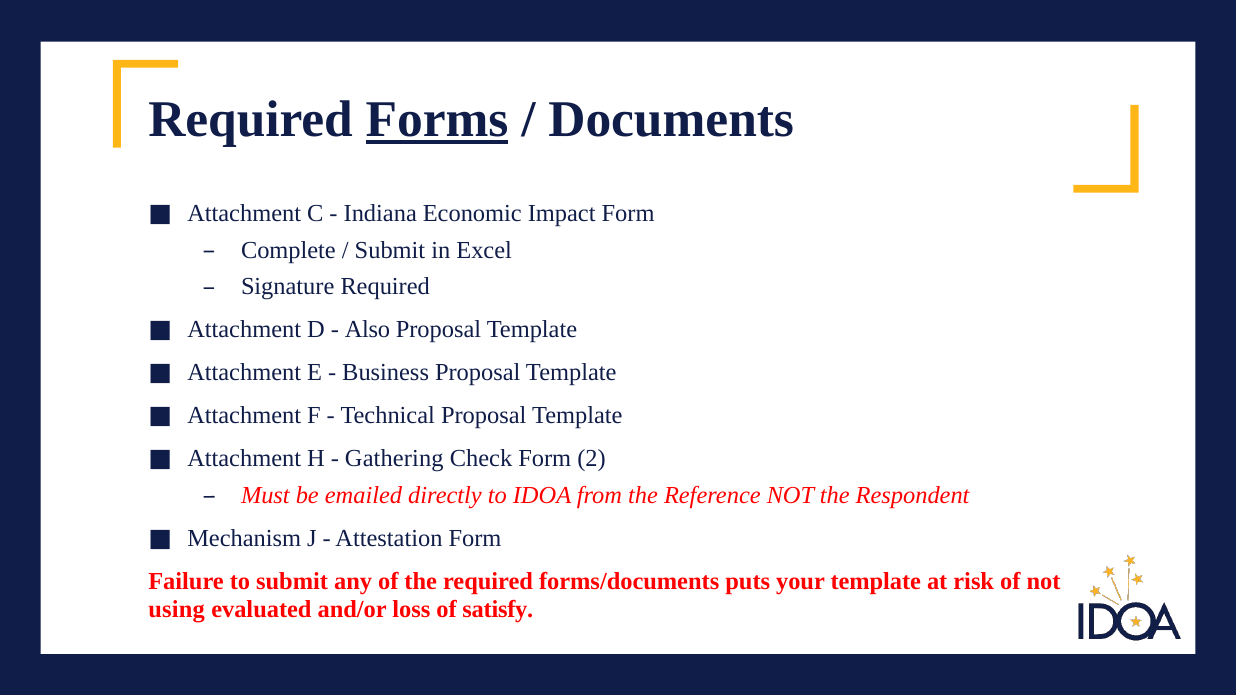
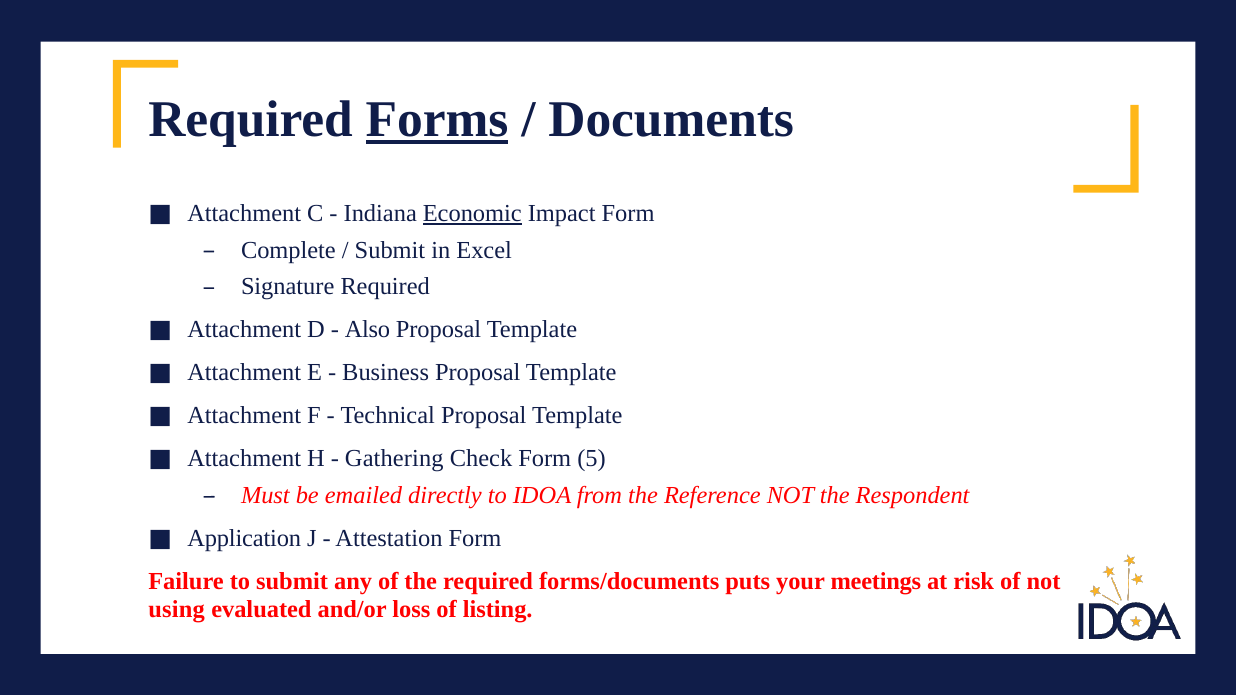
Economic underline: none -> present
2: 2 -> 5
Mechanism: Mechanism -> Application
your template: template -> meetings
satisfy: satisfy -> listing
